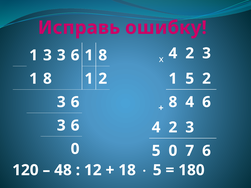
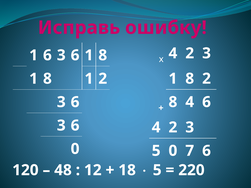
1 3: 3 -> 6
5 at (190, 79): 5 -> 8
180: 180 -> 220
